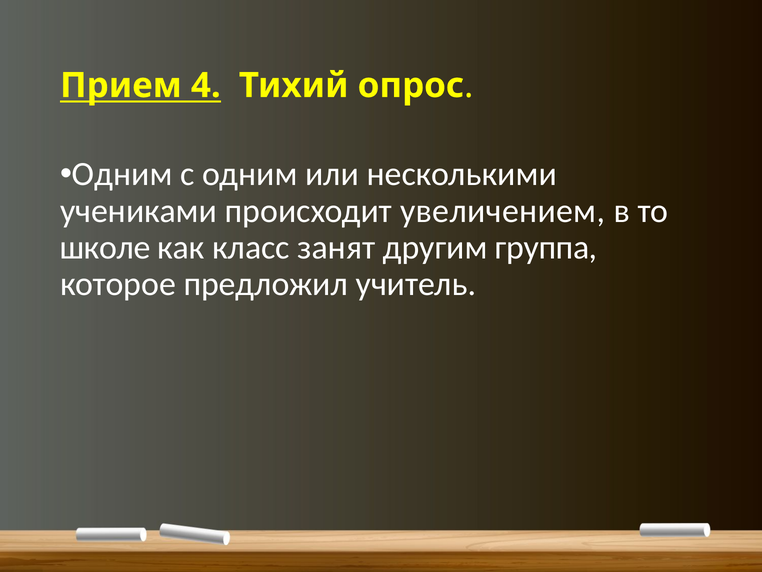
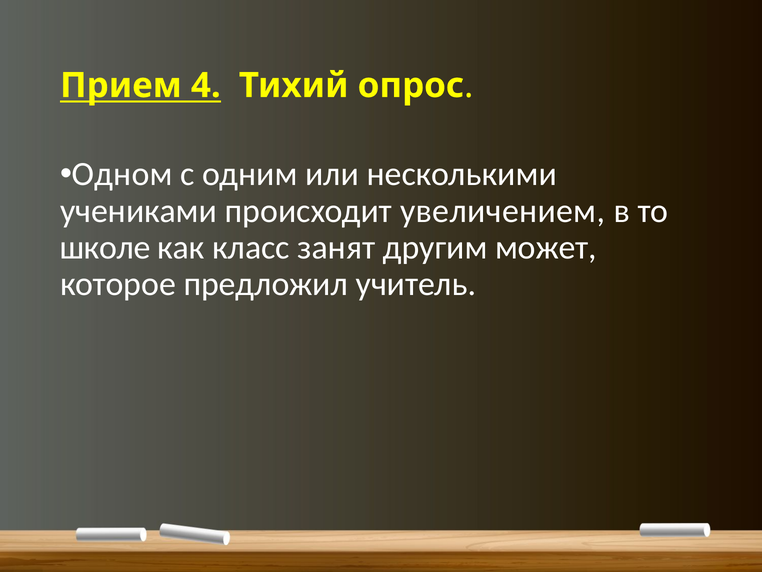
Одним at (122, 174): Одним -> Одном
группа: группа -> может
